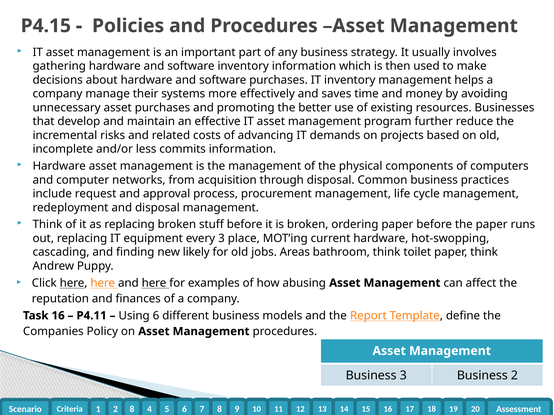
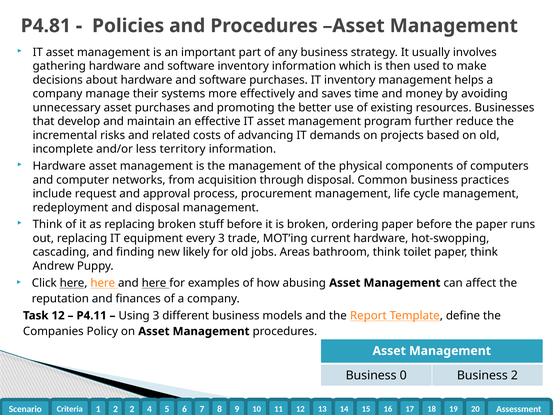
P4.15: P4.15 -> P4.81
commits: commits -> territory
place: place -> trade
Task 16: 16 -> 12
Using 6: 6 -> 3
Business 3: 3 -> 0
2 8: 8 -> 2
